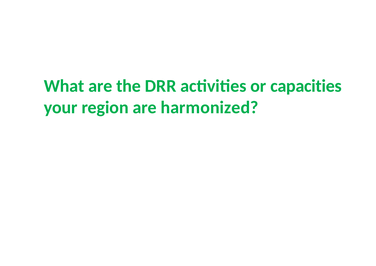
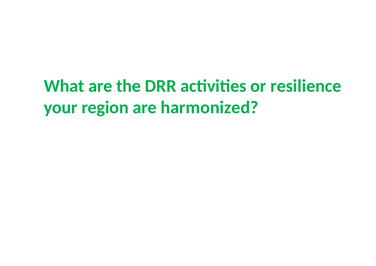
capacities: capacities -> resilience
